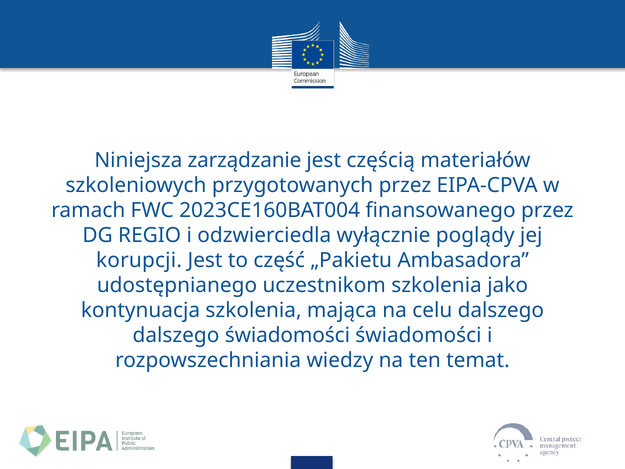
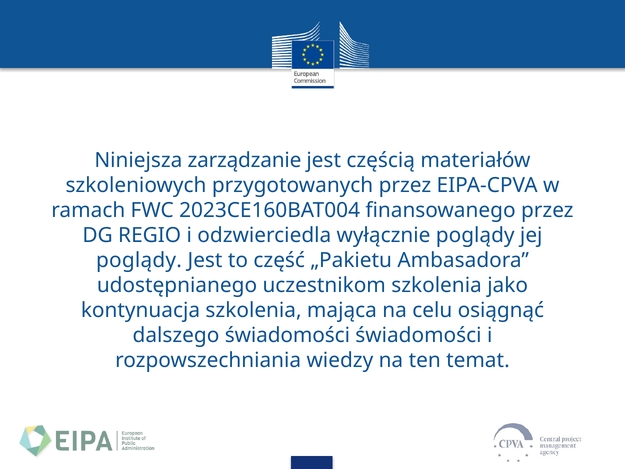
korupcji at (139, 260): korupcji -> poglądy
celu dalszego: dalszego -> osiągnąć
